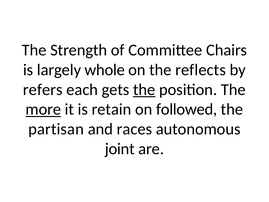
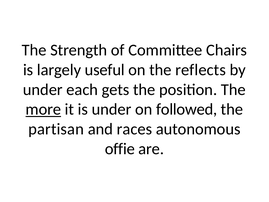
whole: whole -> useful
refers at (43, 89): refers -> under
the at (144, 89) underline: present -> none
is retain: retain -> under
joint: joint -> offie
